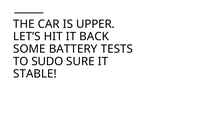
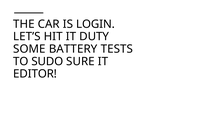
UPPER: UPPER -> LOGIN
BACK: BACK -> DUTY
STABLE: STABLE -> EDITOR
